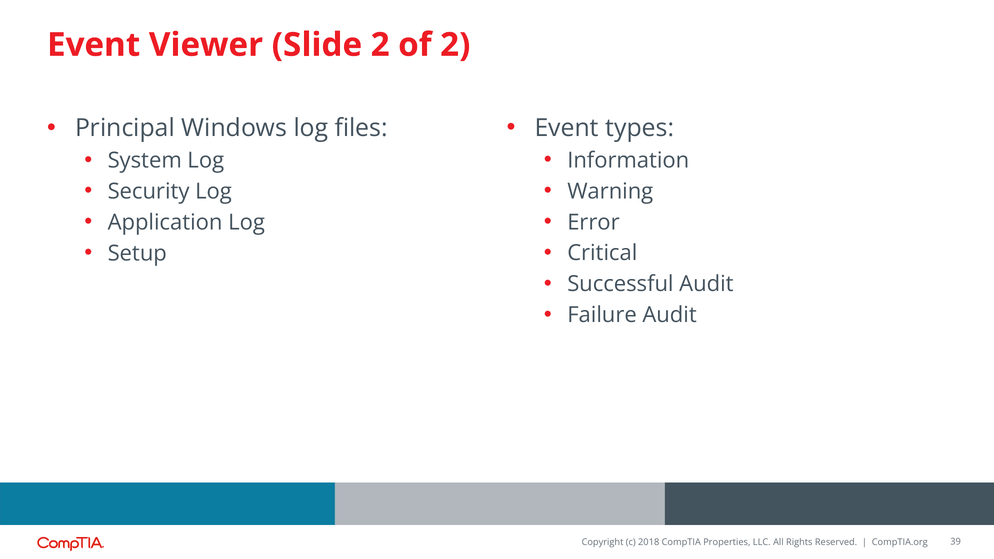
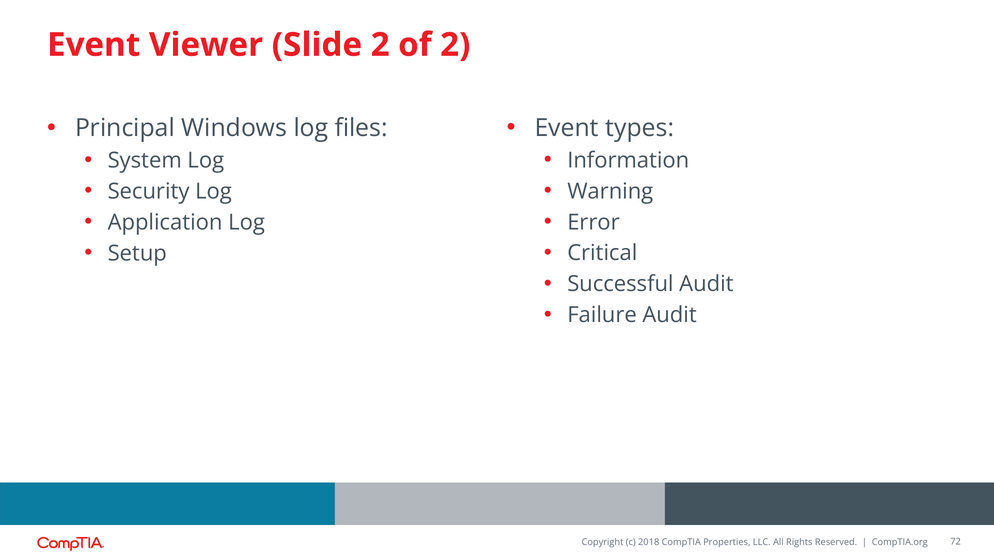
39: 39 -> 72
